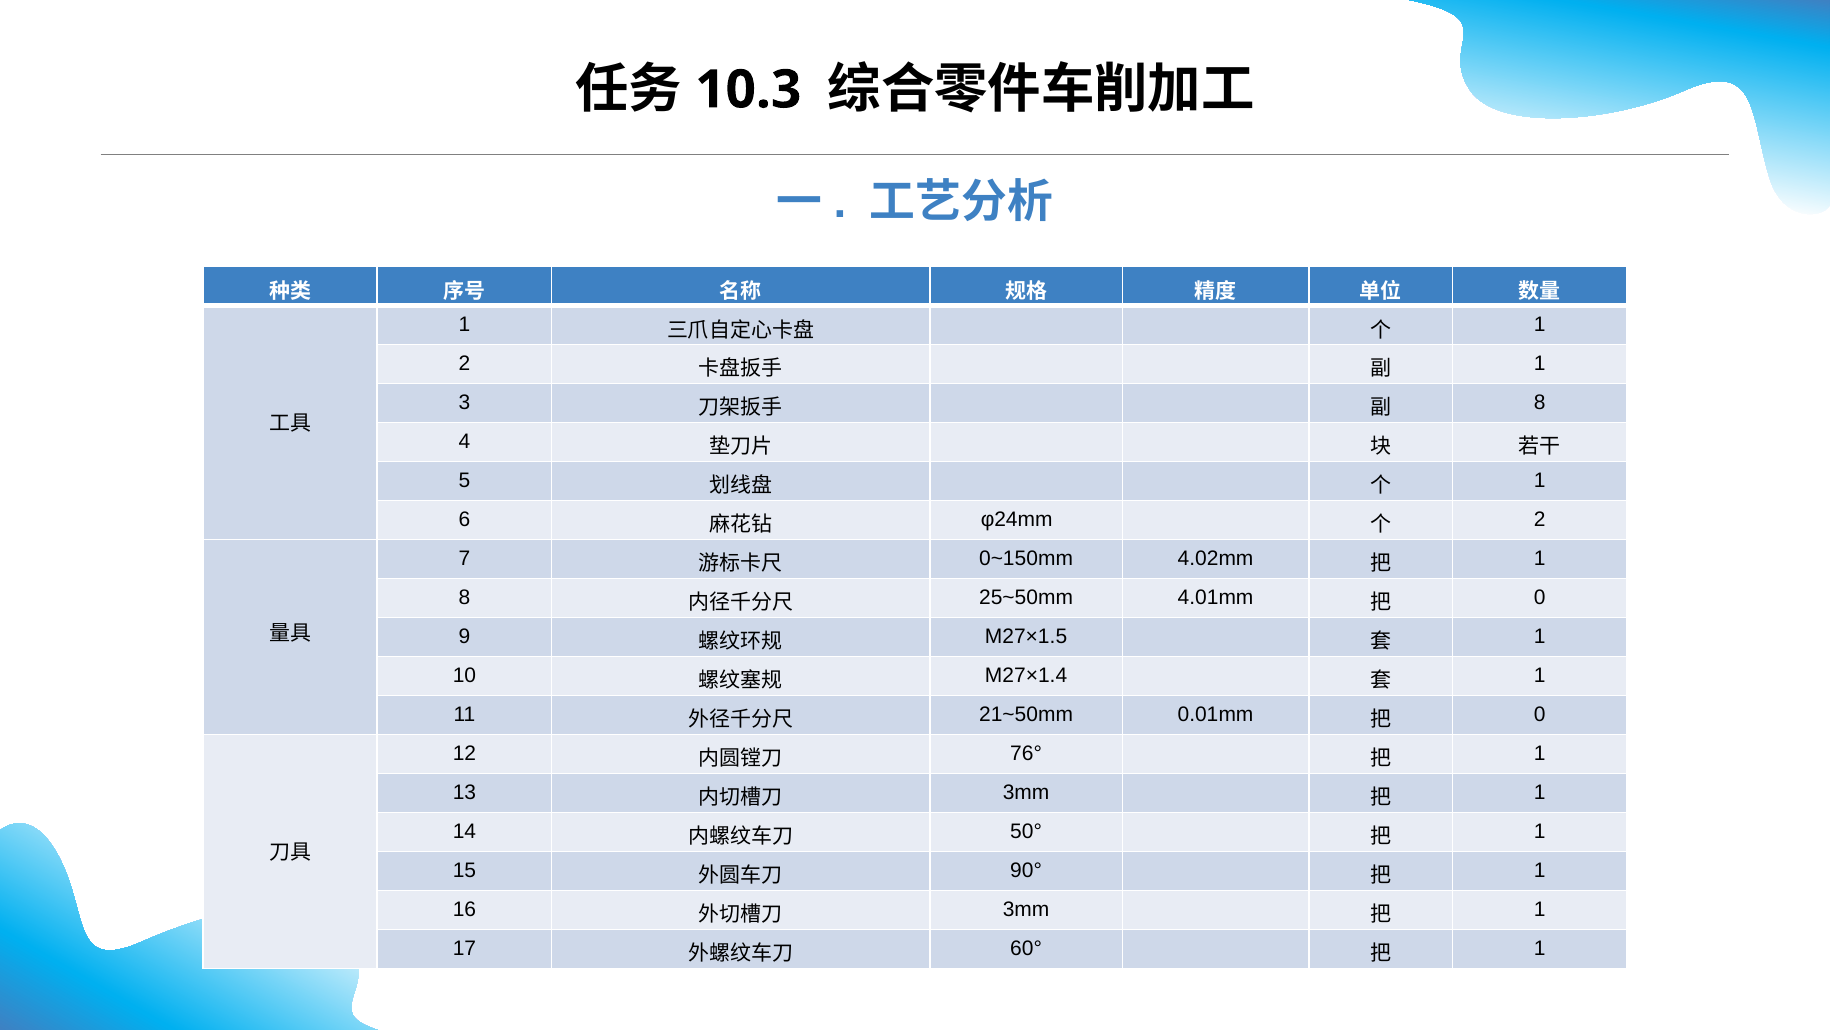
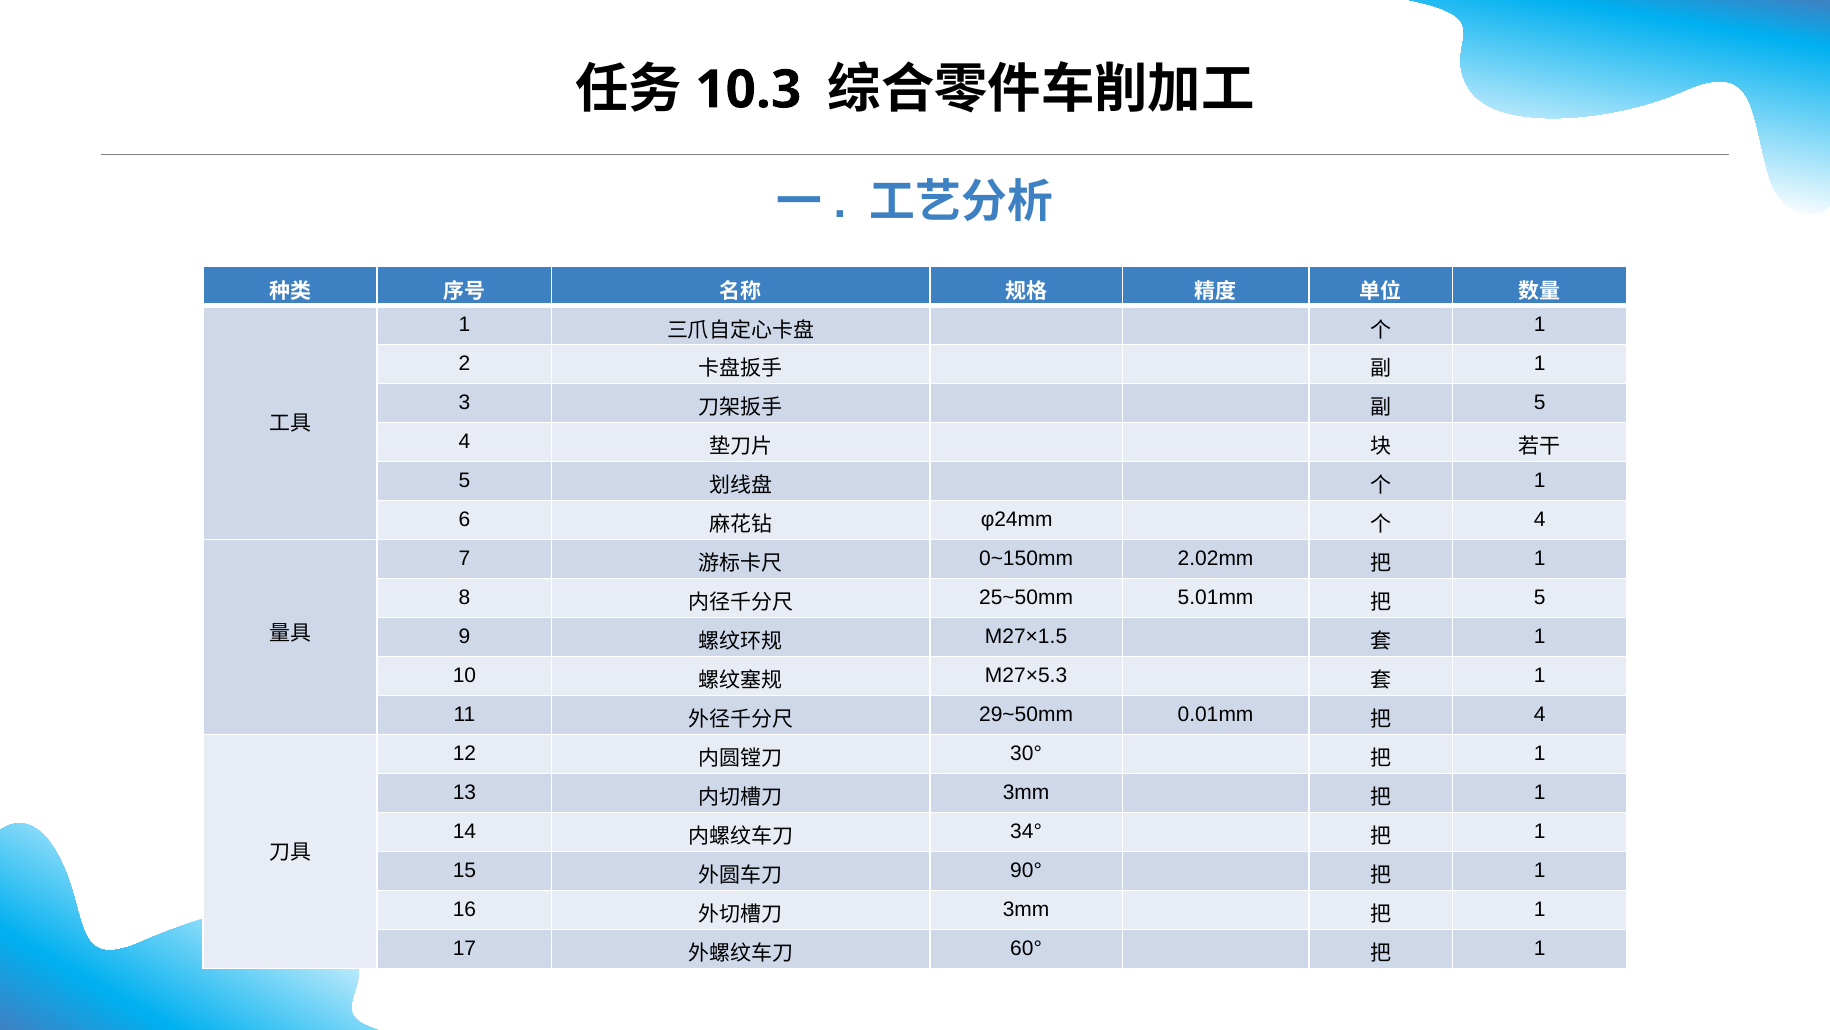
8 at (1540, 402): 8 -> 5
2 at (1540, 519): 2 -> 4
4.02mm: 4.02mm -> 2.02mm
4.01mm: 4.01mm -> 5.01mm
0 at (1540, 597): 0 -> 5
M27×1.4: M27×1.4 -> M27×5.3
21~50mm: 21~50mm -> 29~50mm
0 at (1540, 714): 0 -> 4
76°: 76° -> 30°
50°: 50° -> 34°
